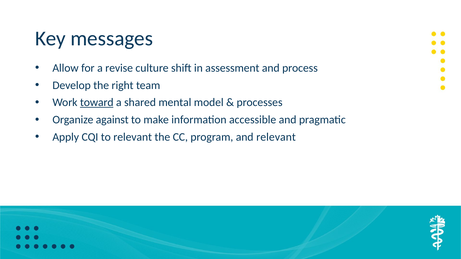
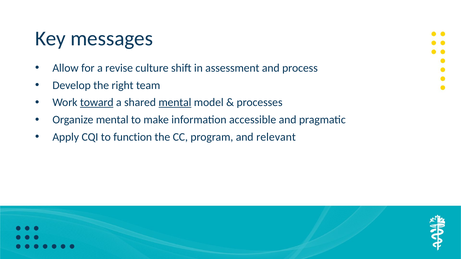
mental at (175, 103) underline: none -> present
Organize against: against -> mental
to relevant: relevant -> function
